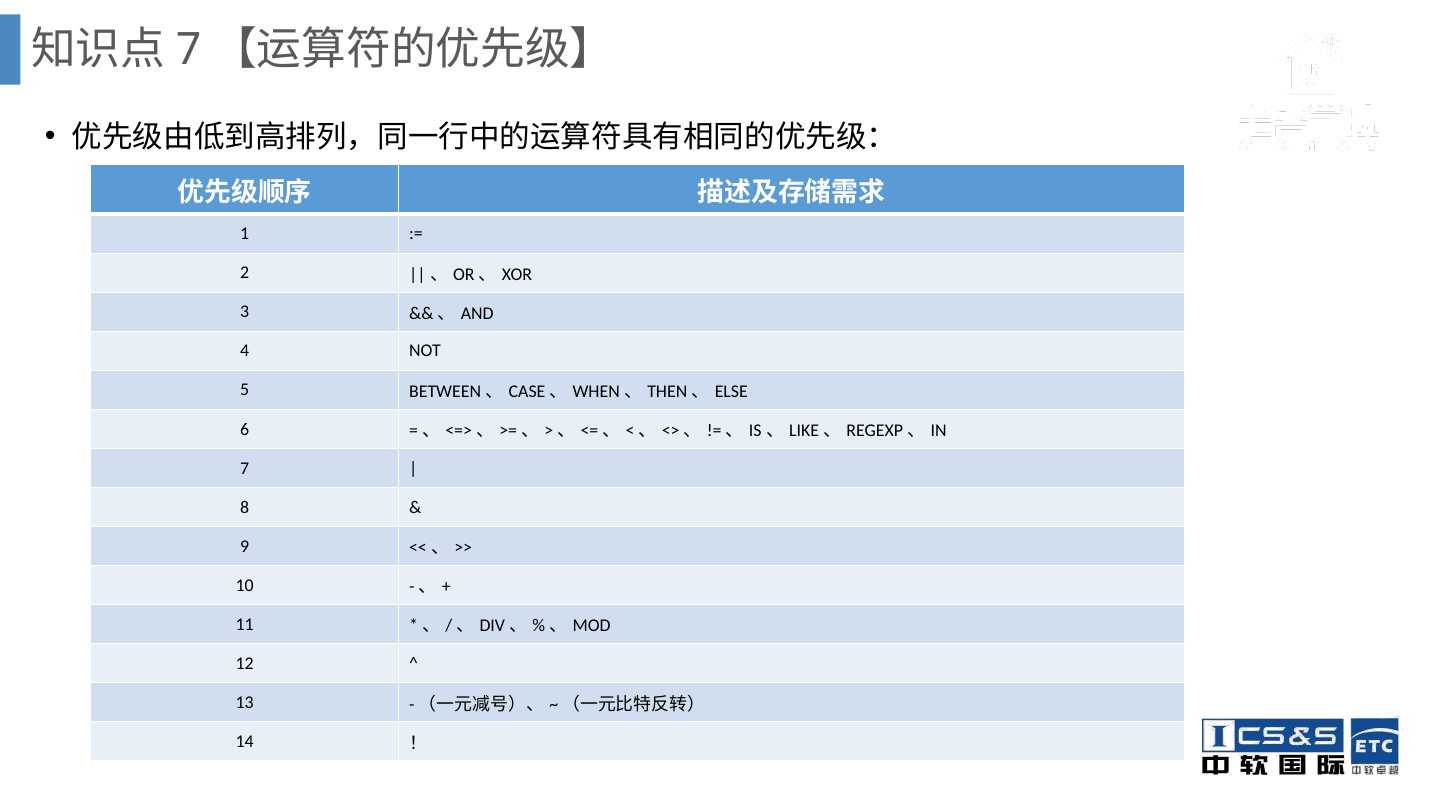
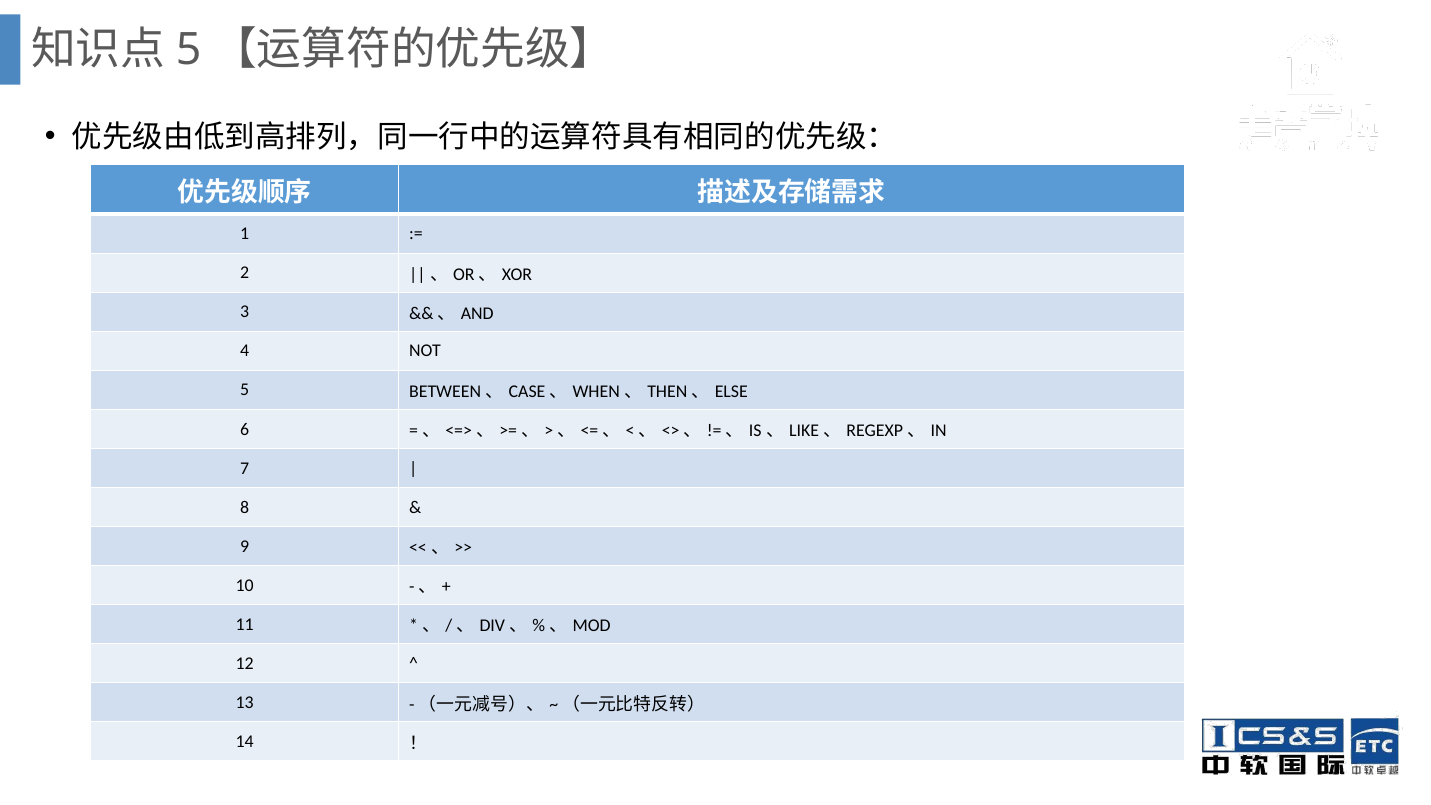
7 at (189, 50): 7 -> 5
